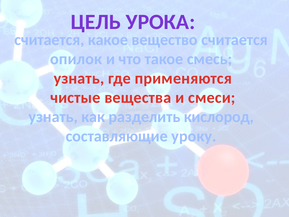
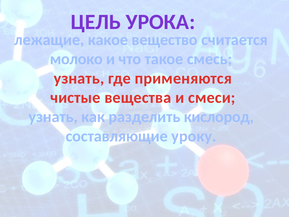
считается at (49, 40): считается -> лежащие
опилок: опилок -> молоко
